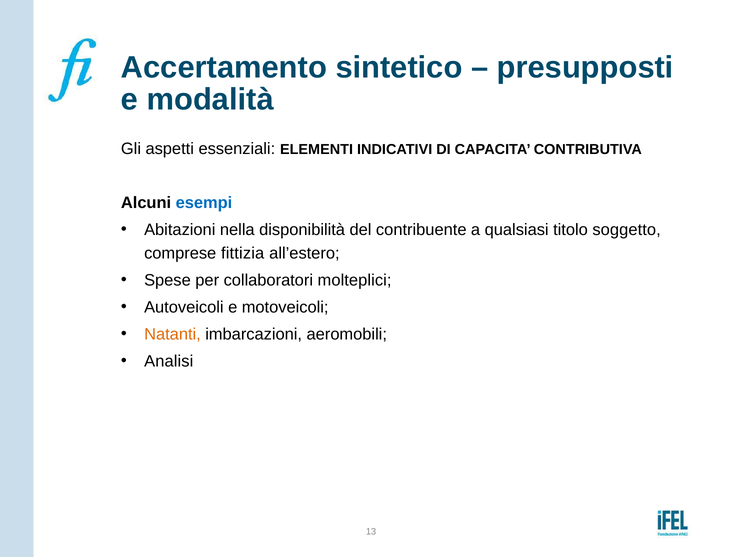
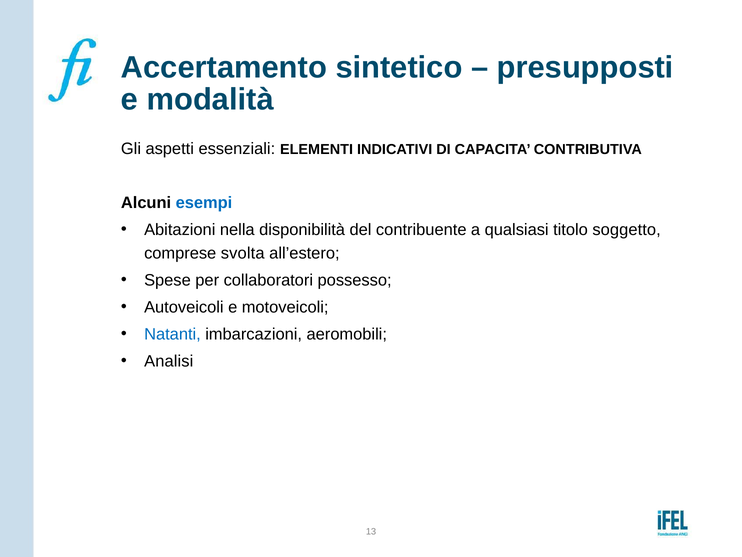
fittizia: fittizia -> svolta
molteplici: molteplici -> possesso
Natanti colour: orange -> blue
